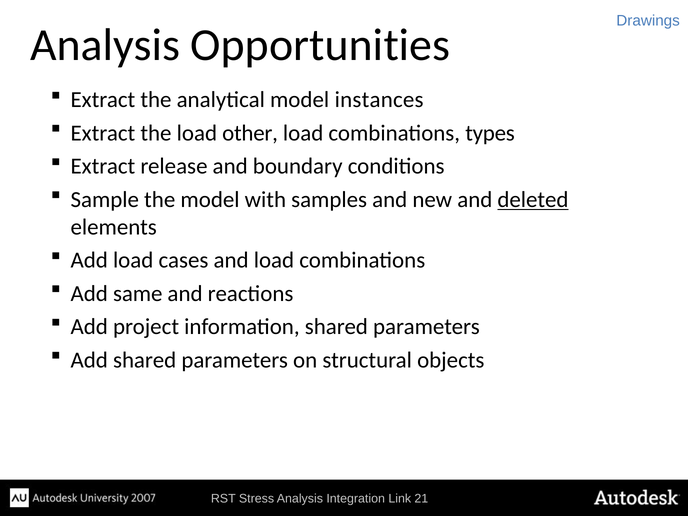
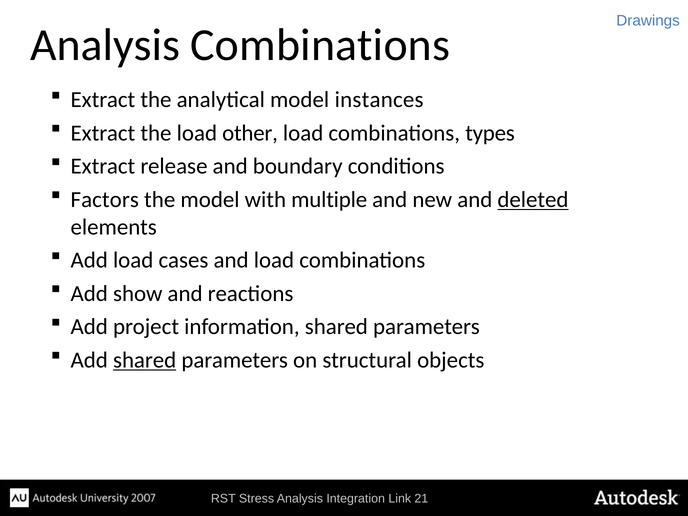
Analysis Opportunities: Opportunities -> Combinations
Sample: Sample -> Factors
samples: samples -> multiple
same: same -> show
shared at (145, 360) underline: none -> present
